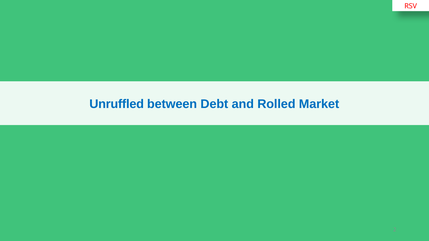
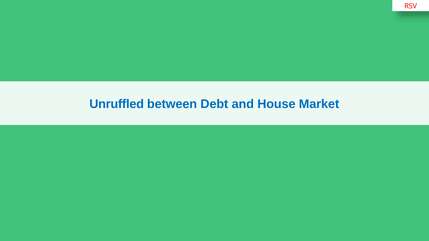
Rolled: Rolled -> House
